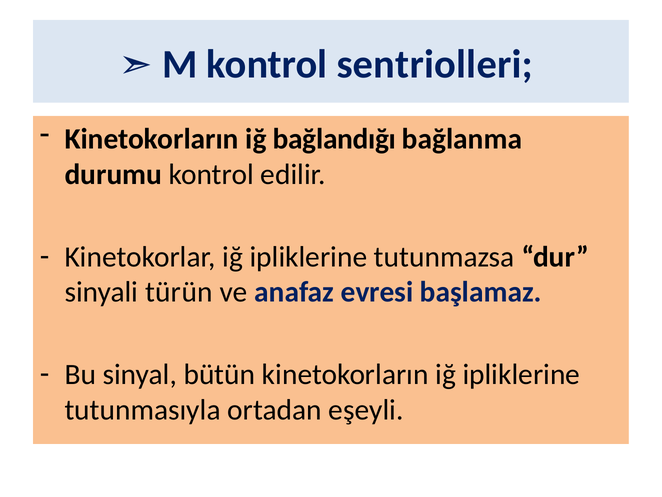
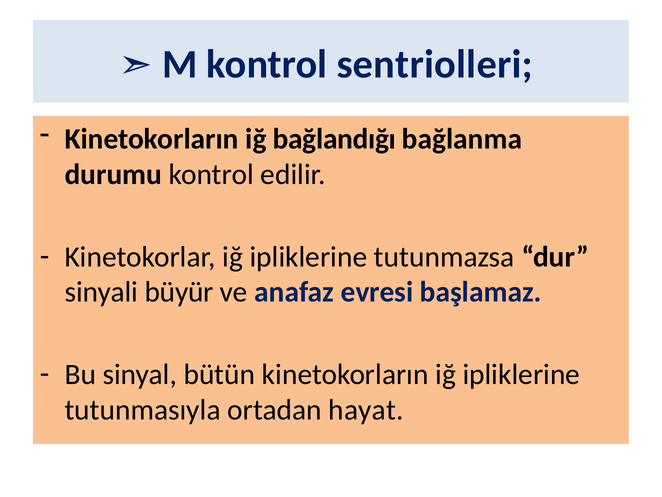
türün: türün -> büyür
eşeyli: eşeyli -> hayat
